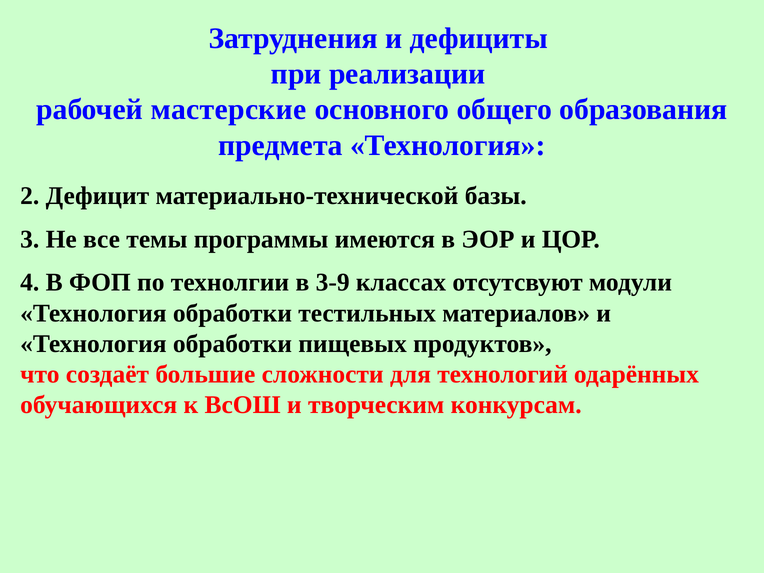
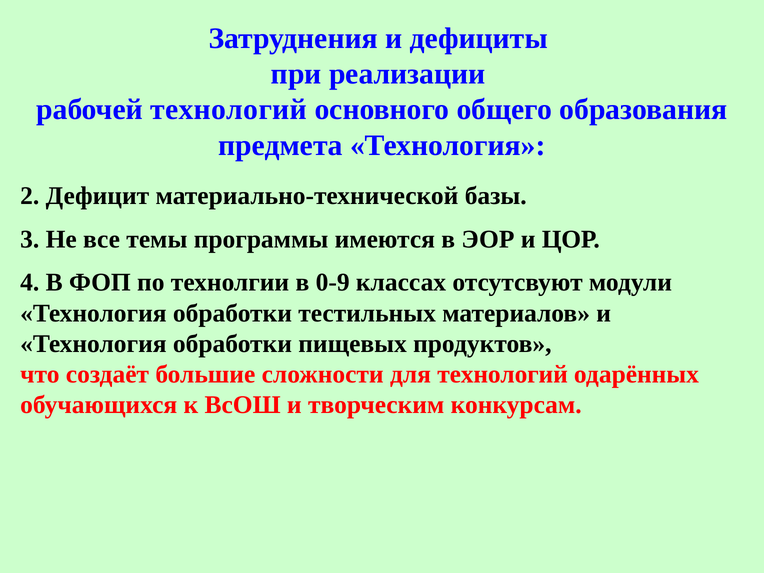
рабочей мастерские: мастерские -> технологий
3-9: 3-9 -> 0-9
